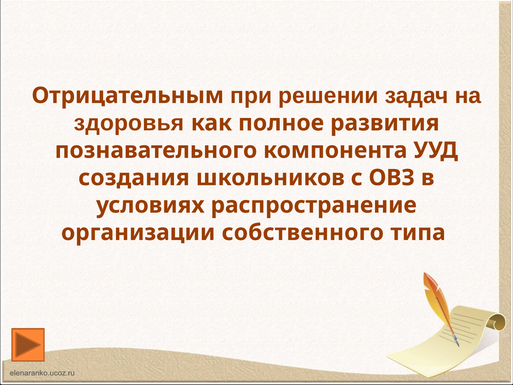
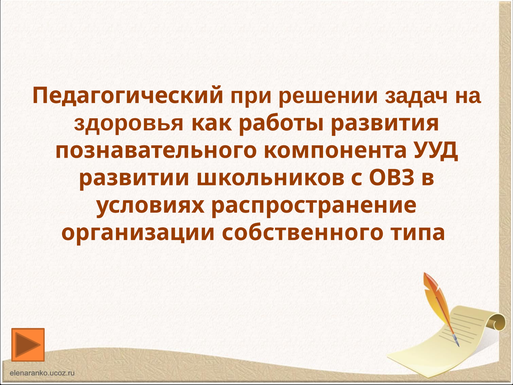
Отрицательным: Отрицательным -> Педагогический
полное: полное -> работы
создания: создания -> развитии
